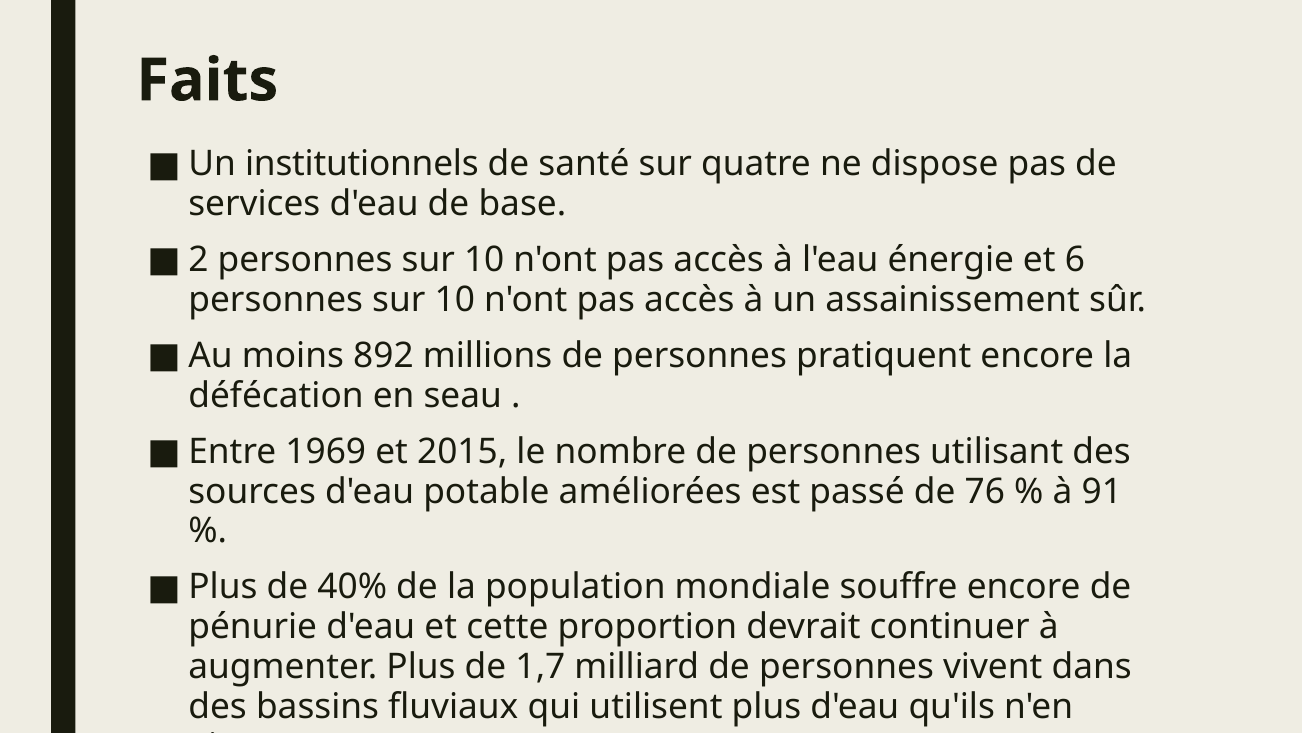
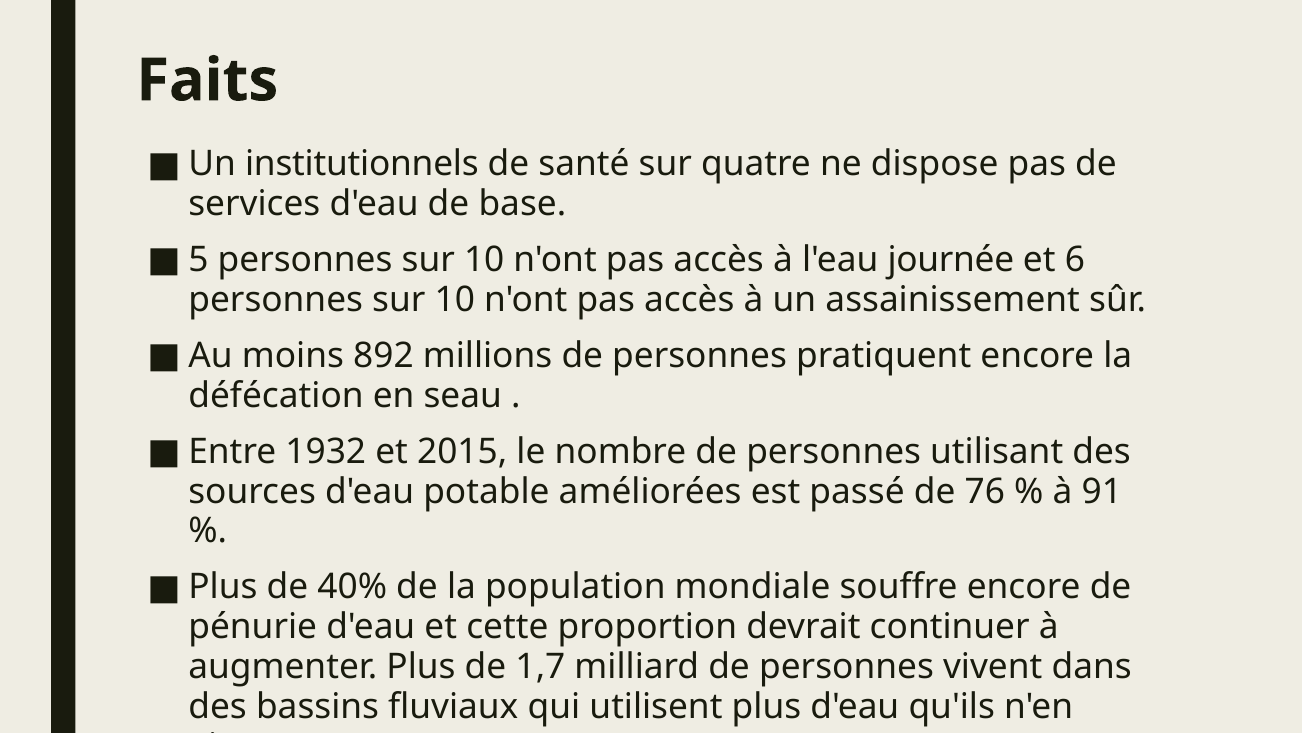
2: 2 -> 5
énergie: énergie -> journée
1969: 1969 -> 1932
